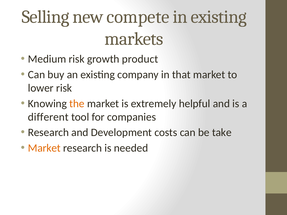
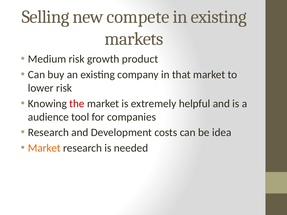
the colour: orange -> red
different: different -> audience
take: take -> idea
